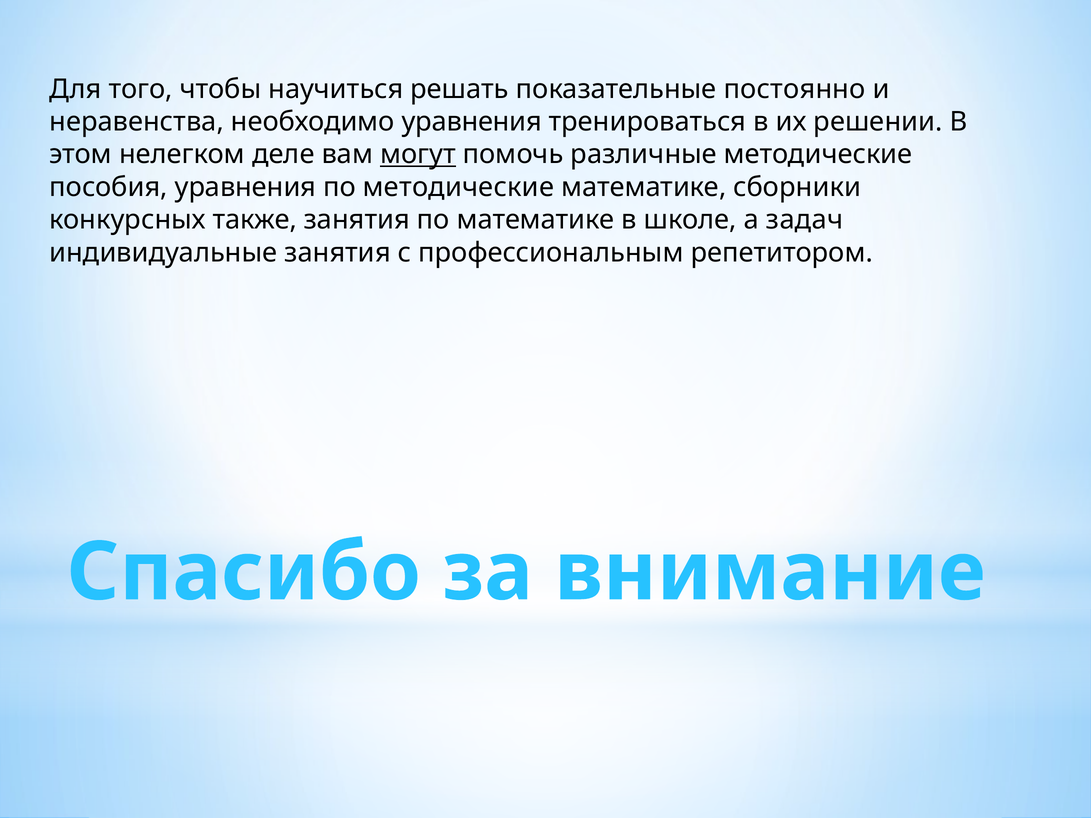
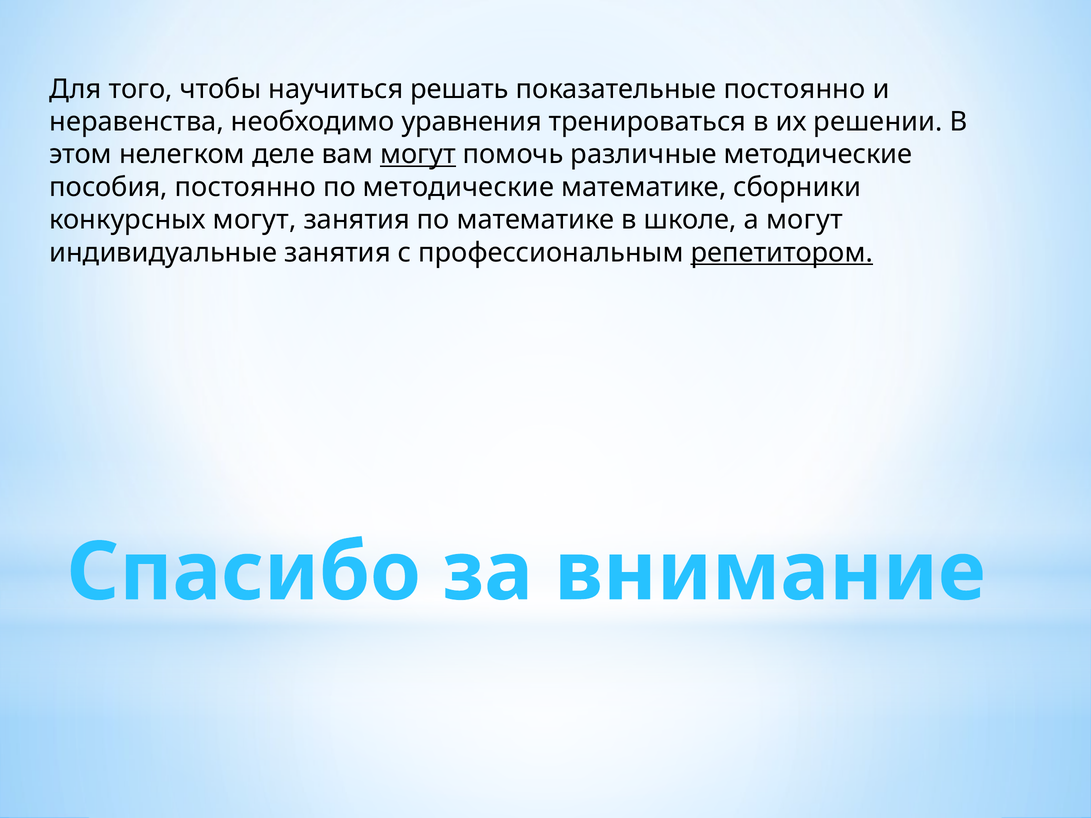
пособия уравнения: уравнения -> постоянно
конкурсных также: также -> могут
а задач: задач -> могут
репетитором underline: none -> present
